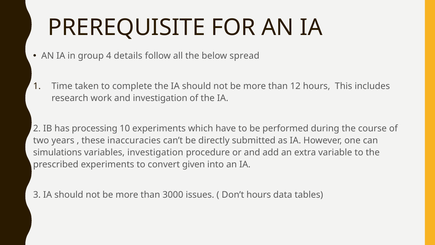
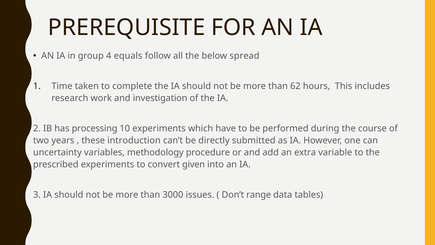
details: details -> equals
12: 12 -> 62
inaccuracies: inaccuracies -> introduction
simulations: simulations -> uncertainty
variables investigation: investigation -> methodology
Don’t hours: hours -> range
